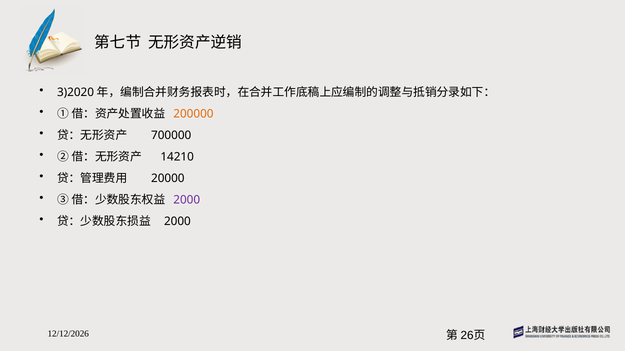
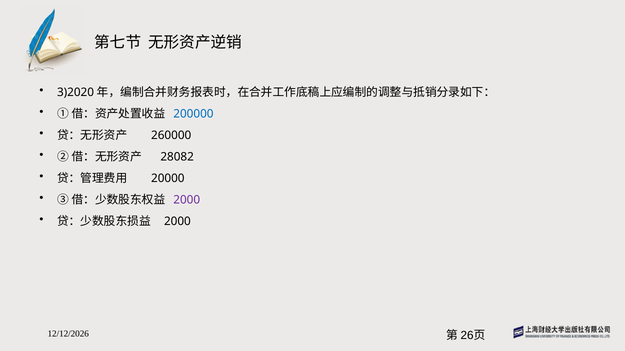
200000 colour: orange -> blue
700000: 700000 -> 260000
14210: 14210 -> 28082
